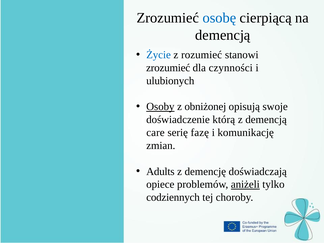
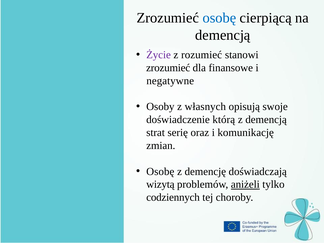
Życie colour: blue -> purple
czynności: czynności -> finansowe
ulubionych: ulubionych -> negatywne
Osoby underline: present -> none
obniżonej: obniżonej -> własnych
care: care -> strat
fazę: fazę -> oraz
Adults at (160, 171): Adults -> Osobę
opiece: opiece -> wizytą
